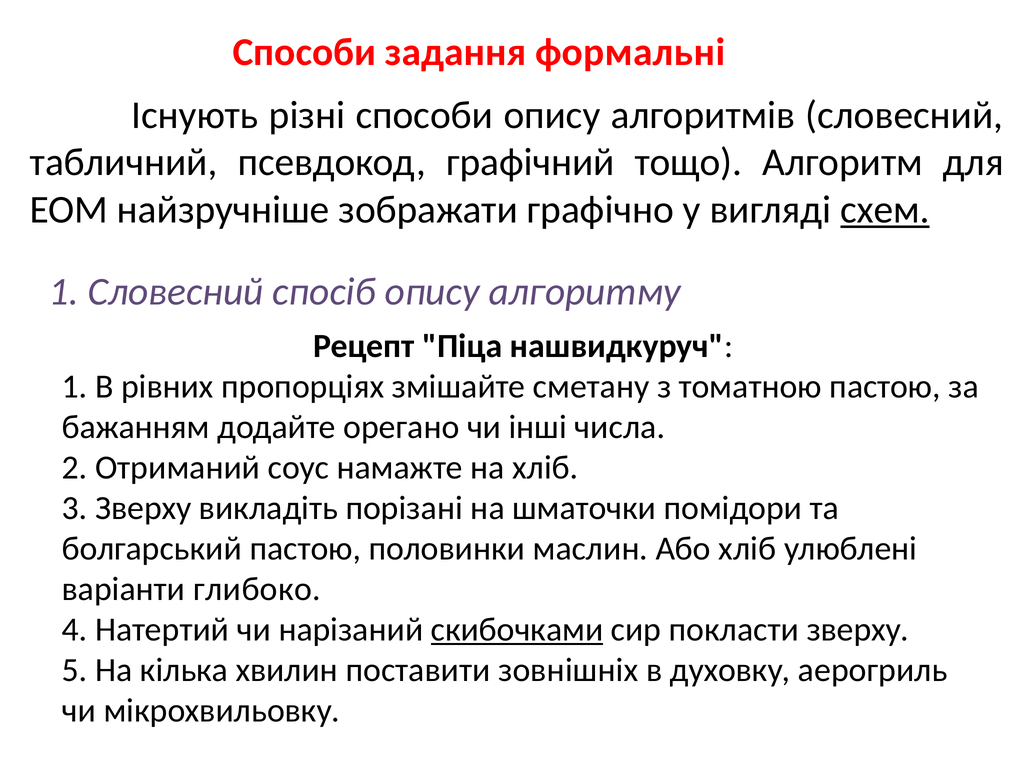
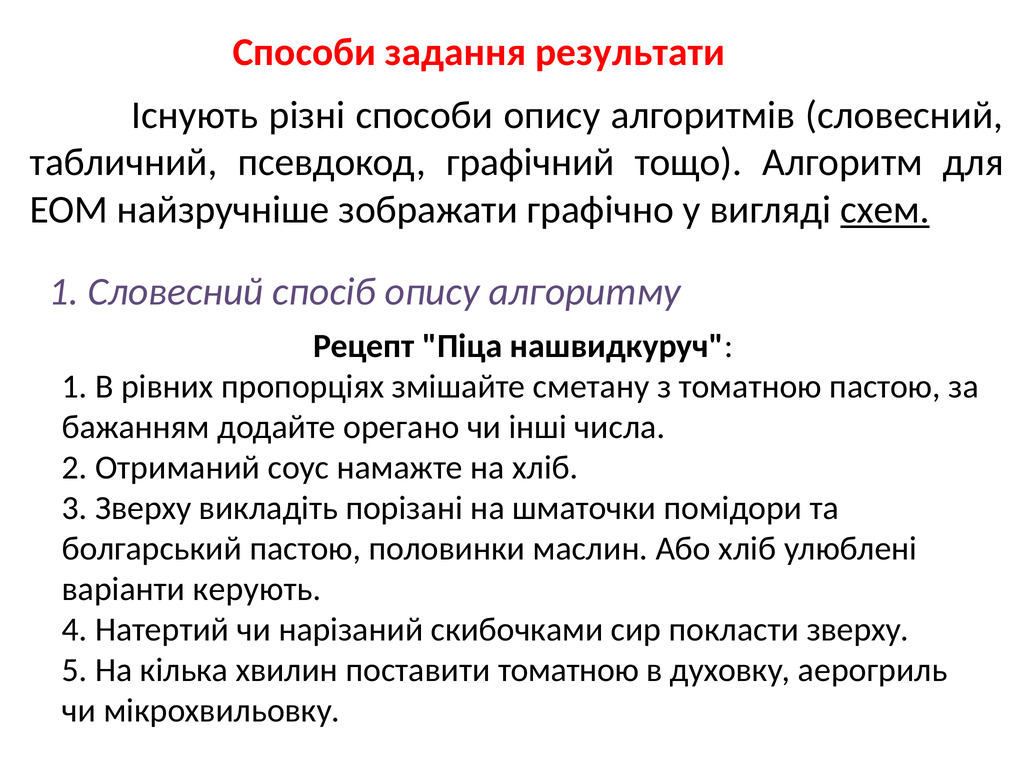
формальні: формальні -> результати
глибоко: глибоко -> керують
скибочками underline: present -> none
поставити зовнішніх: зовнішніх -> томатною
